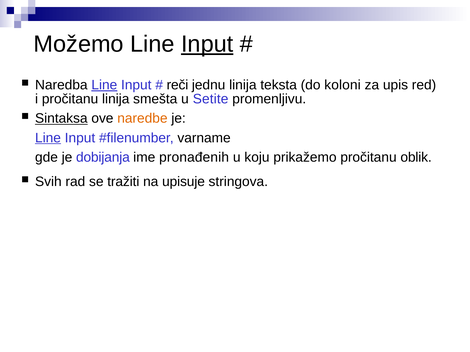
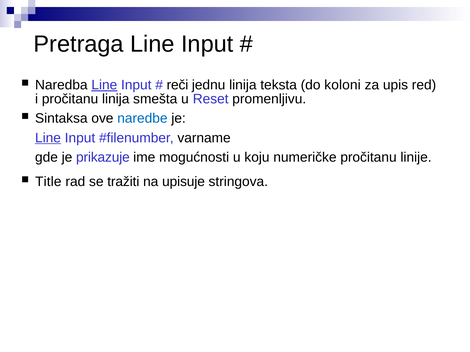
Možemo: Možemo -> Pretraga
Input at (207, 44) underline: present -> none
Setite: Setite -> Reset
Sintaksa underline: present -> none
naredbe colour: orange -> blue
dobijanja: dobijanja -> prikazuje
pronađenih: pronađenih -> mogućnosti
prikažemo: prikažemo -> numeričke
oblik: oblik -> linije
Svih: Svih -> Title
